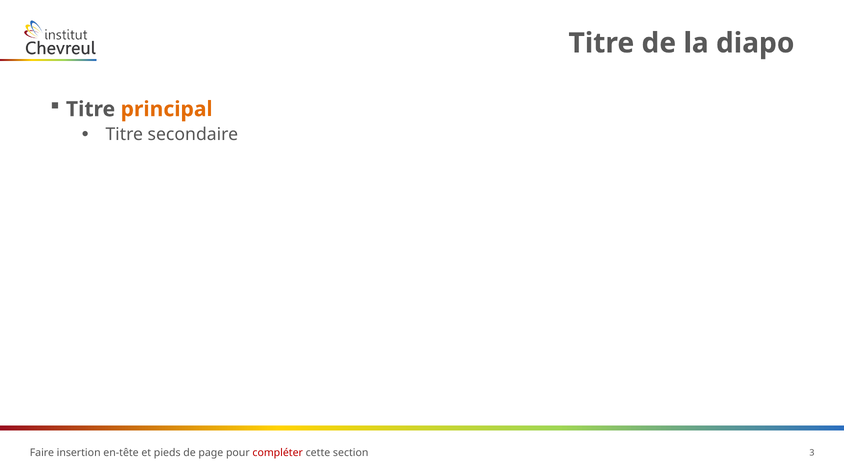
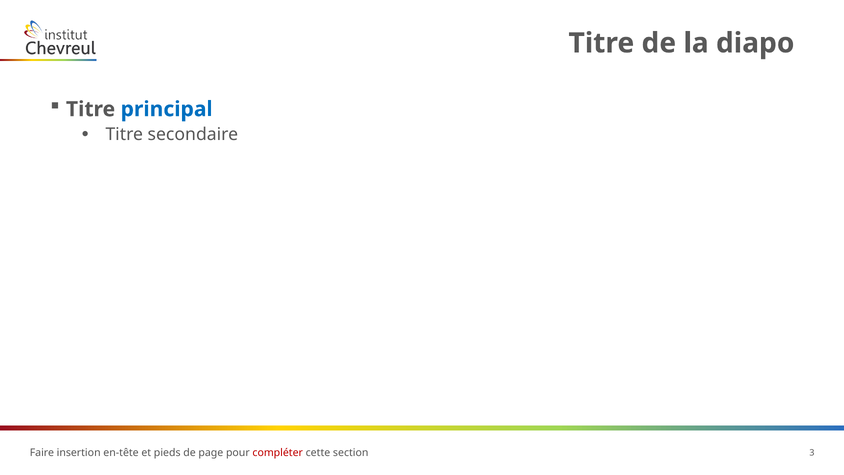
principal colour: orange -> blue
